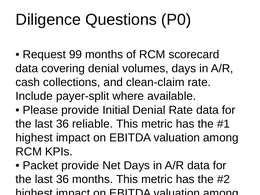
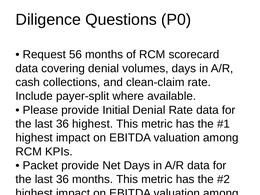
99: 99 -> 56
36 reliable: reliable -> highest
